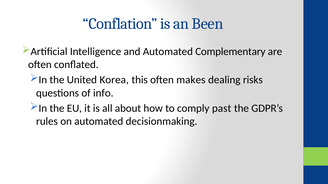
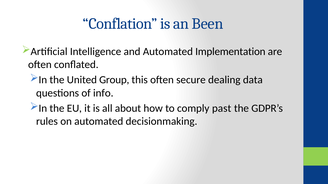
Complementary: Complementary -> Implementation
Korea: Korea -> Group
makes: makes -> secure
risks: risks -> data
